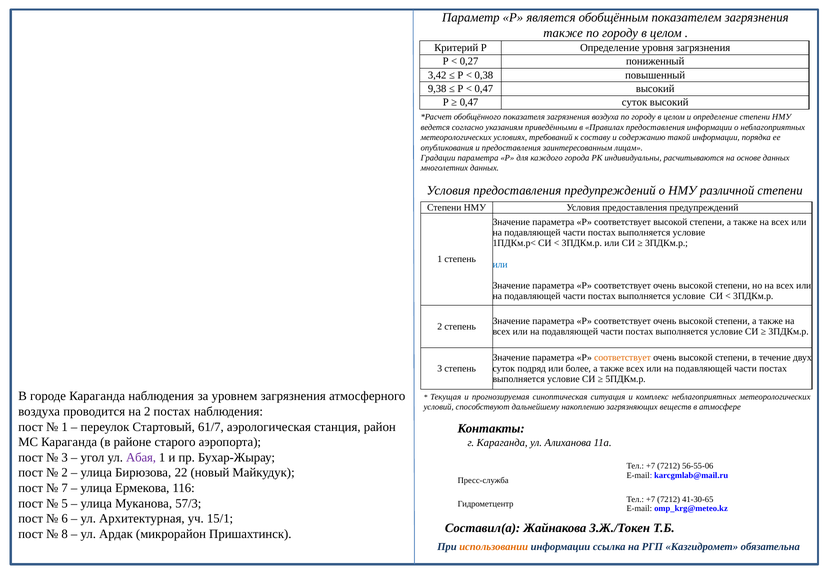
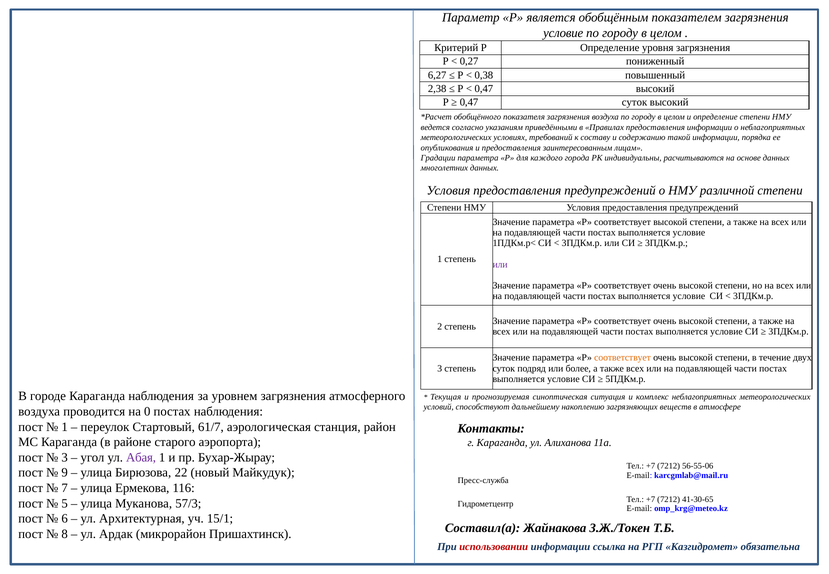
также at (563, 33): также -> условие
3,42: 3,42 -> 6,27
9,38: 9,38 -> 2,38
или at (500, 264) colour: blue -> purple
на 2: 2 -> 0
2 at (65, 473): 2 -> 9
использовании colour: orange -> red
